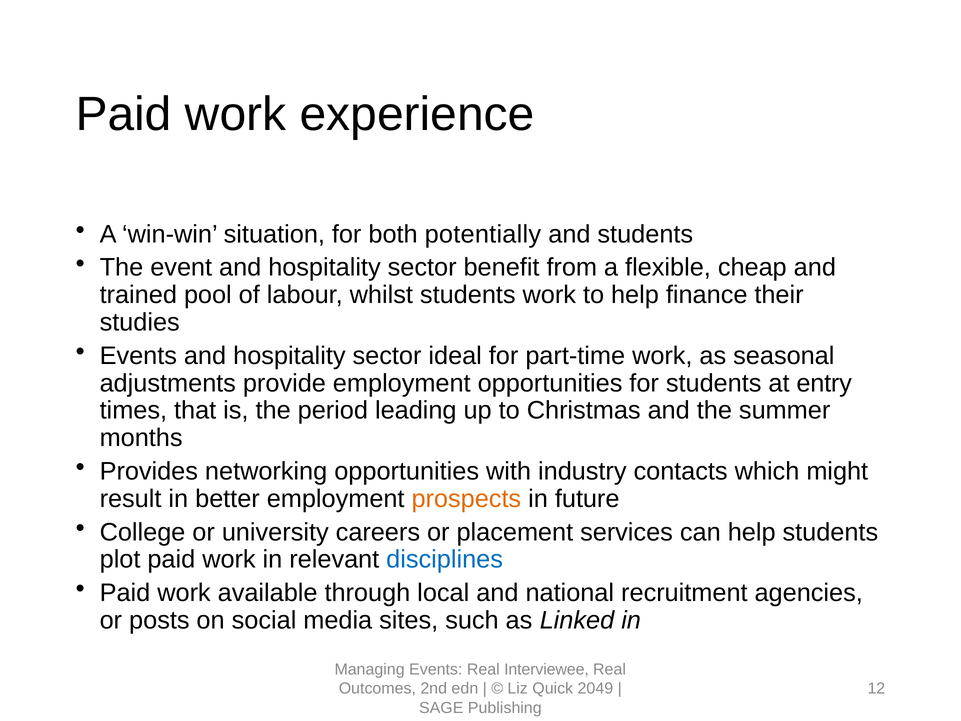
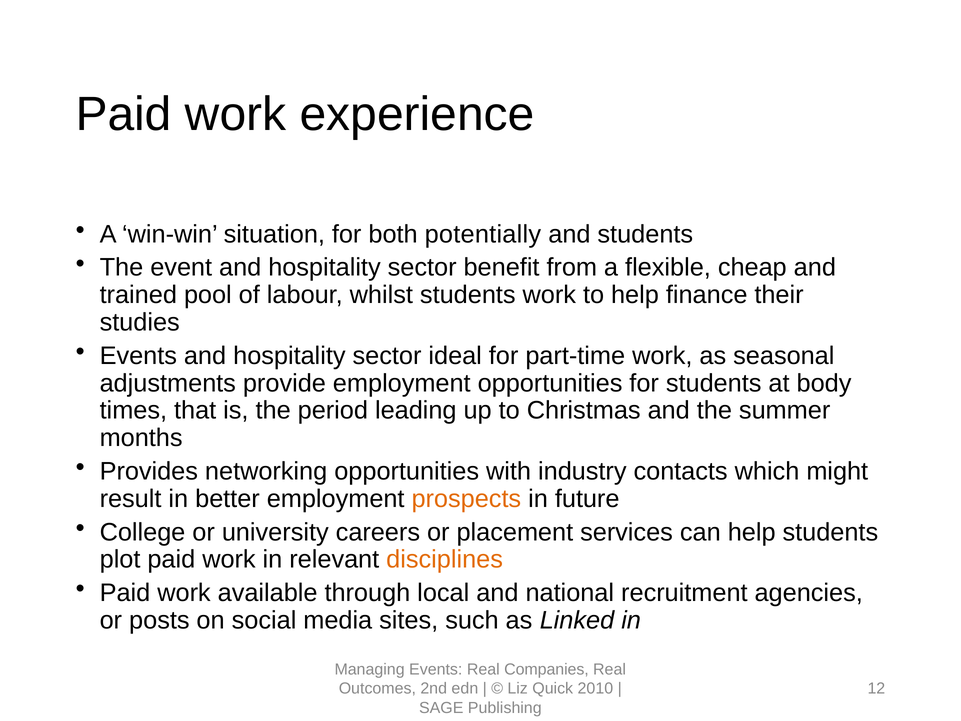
entry: entry -> body
disciplines colour: blue -> orange
Interviewee: Interviewee -> Companies
2049: 2049 -> 2010
